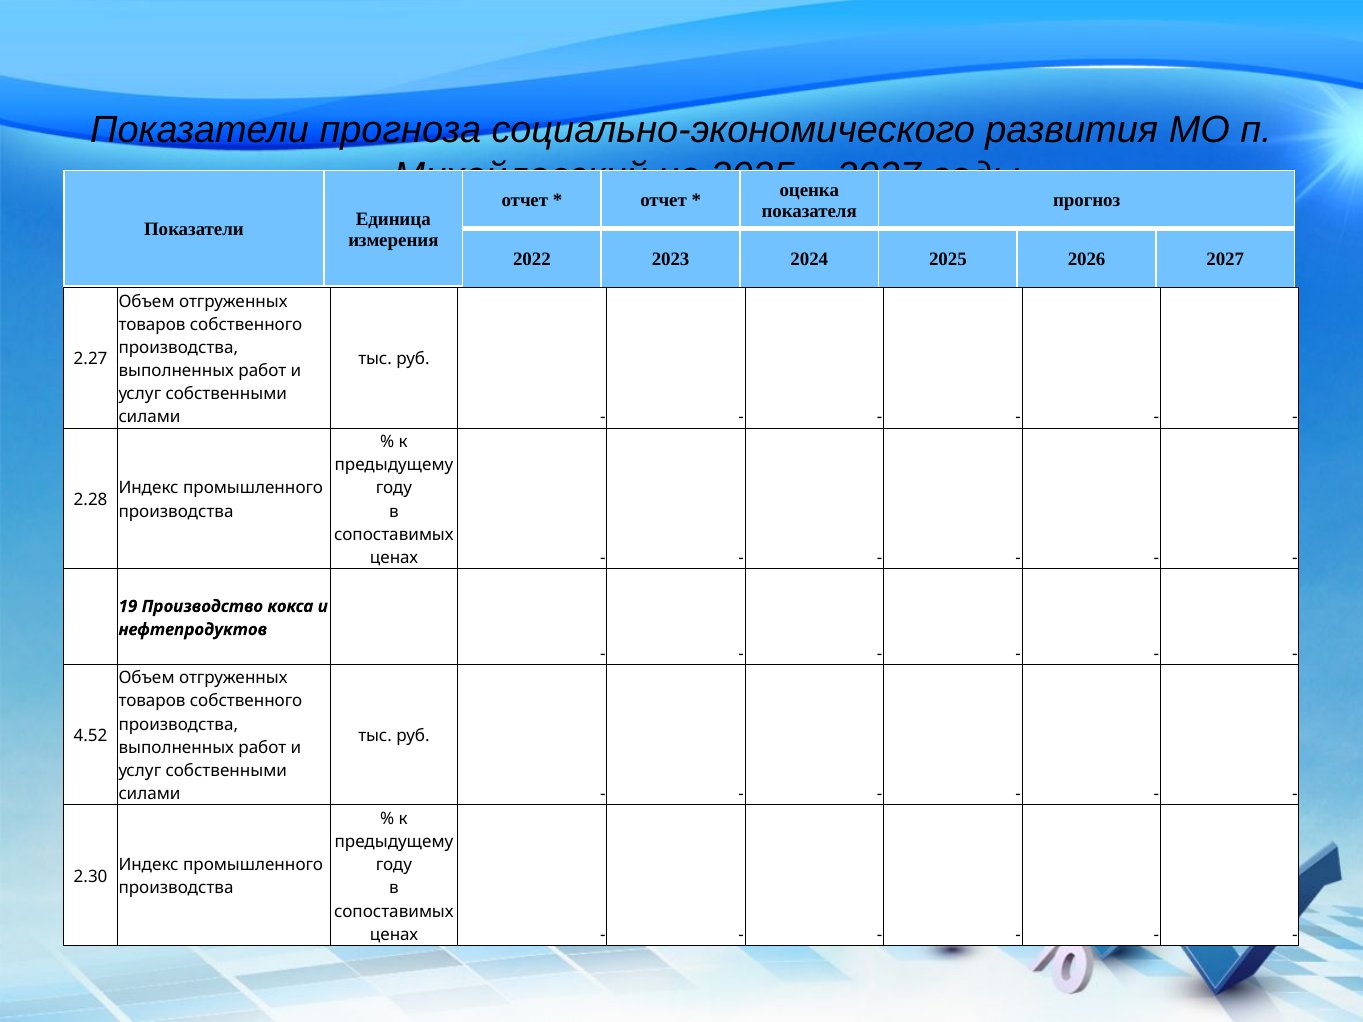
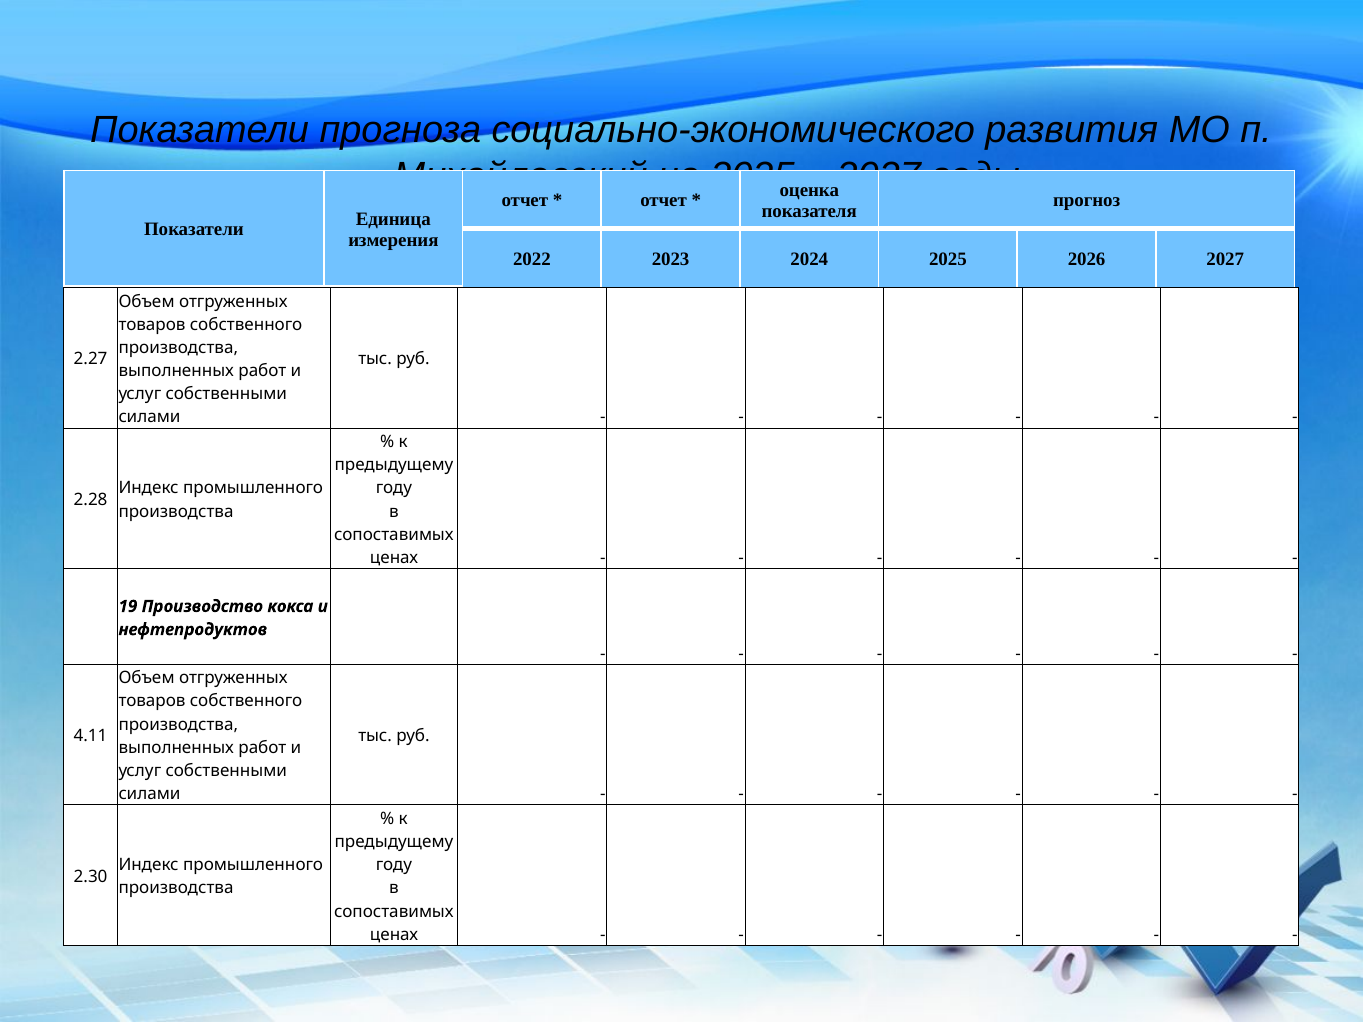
4.52: 4.52 -> 4.11
